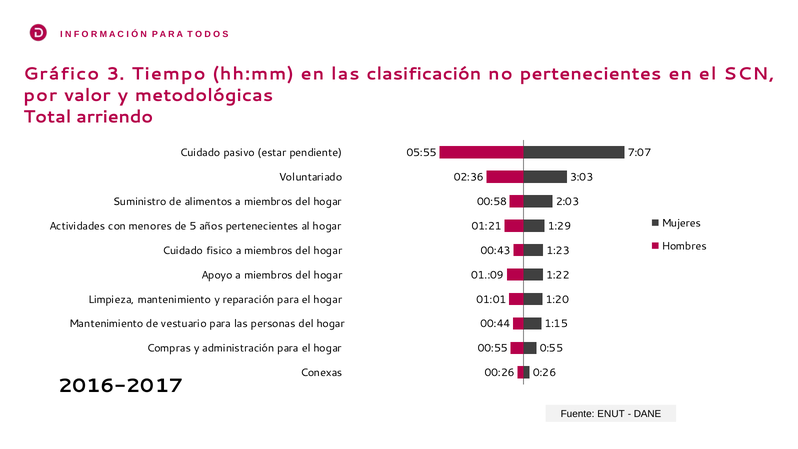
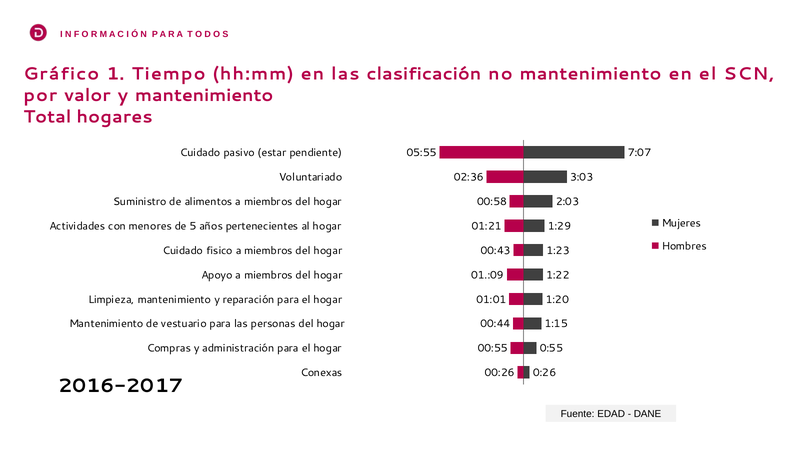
3: 3 -> 1
no pertenecientes: pertenecientes -> mantenimiento
y metodológicas: metodológicas -> mantenimiento
arriendo: arriendo -> hogares
ENUT: ENUT -> EDAD
